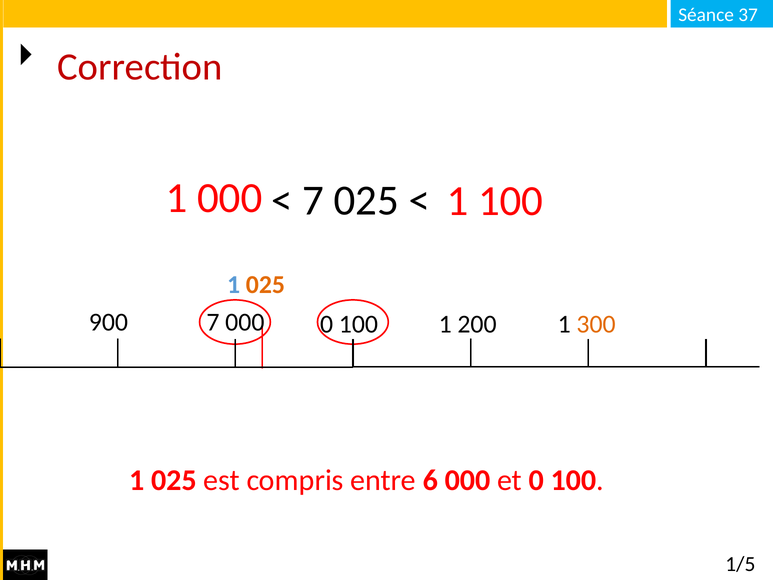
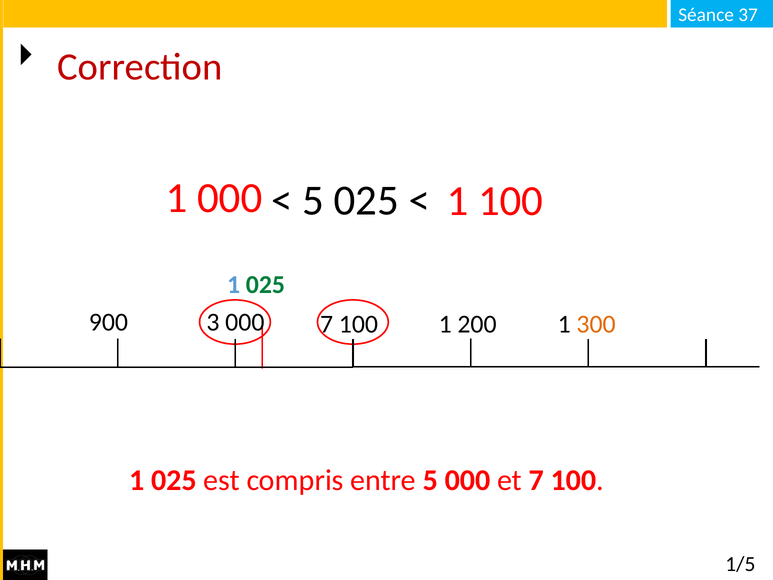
7 at (313, 201): 7 -> 5
025 at (265, 285) colour: orange -> green
900 7: 7 -> 3
000 0: 0 -> 7
entre 6: 6 -> 5
et 0: 0 -> 7
